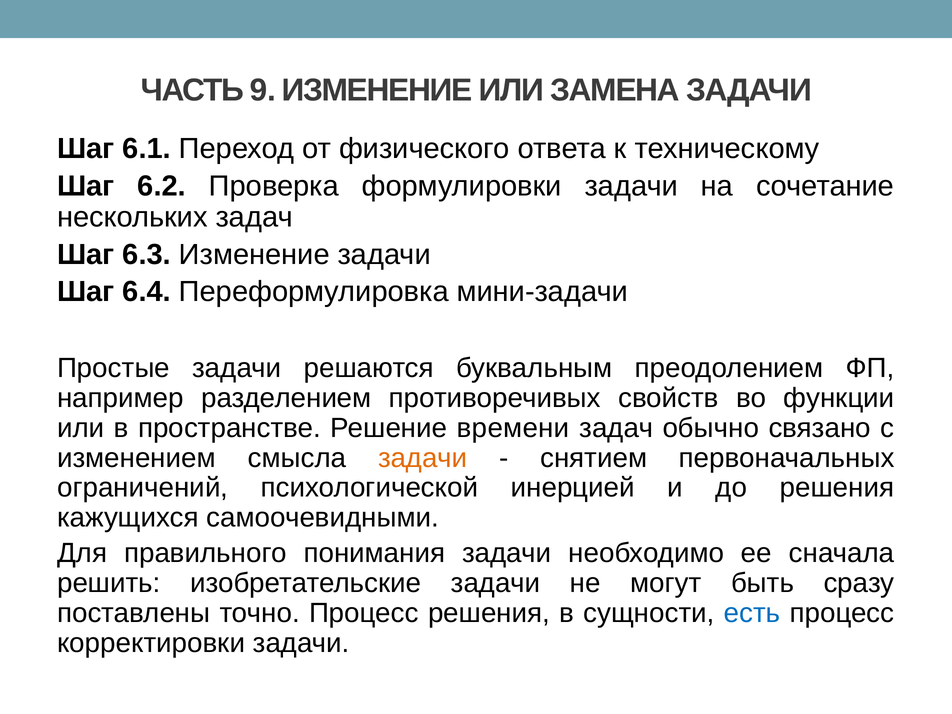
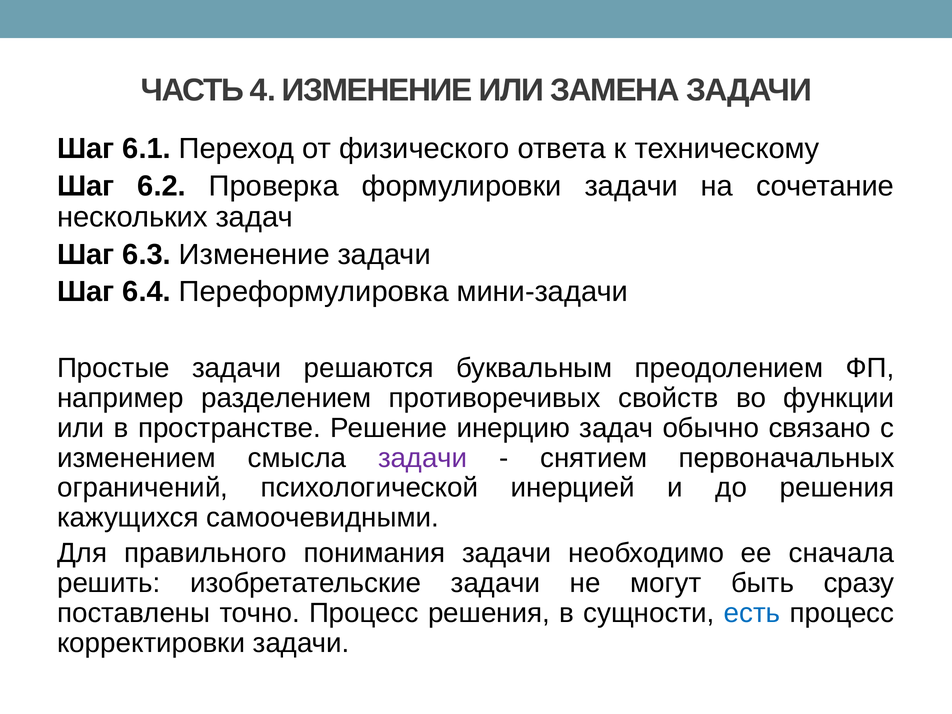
9: 9 -> 4
времени: времени -> инерцию
задачи at (423, 458) colour: orange -> purple
